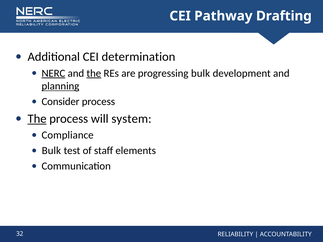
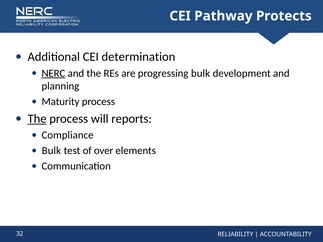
Drafting: Drafting -> Protects
the at (94, 73) underline: present -> none
planning underline: present -> none
Consider: Consider -> Maturity
system: system -> reports
staff: staff -> over
